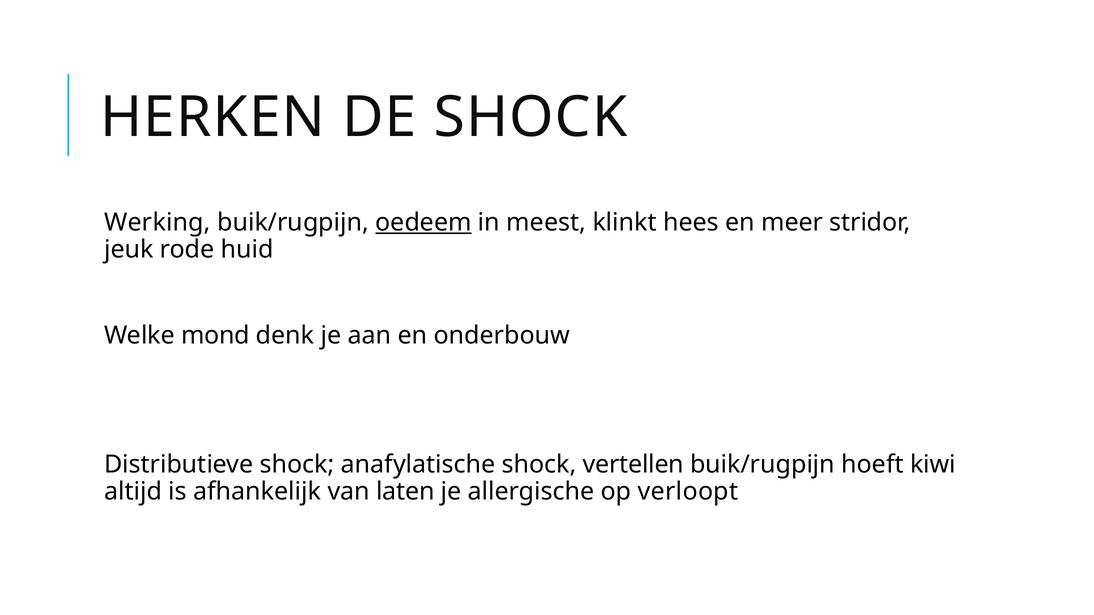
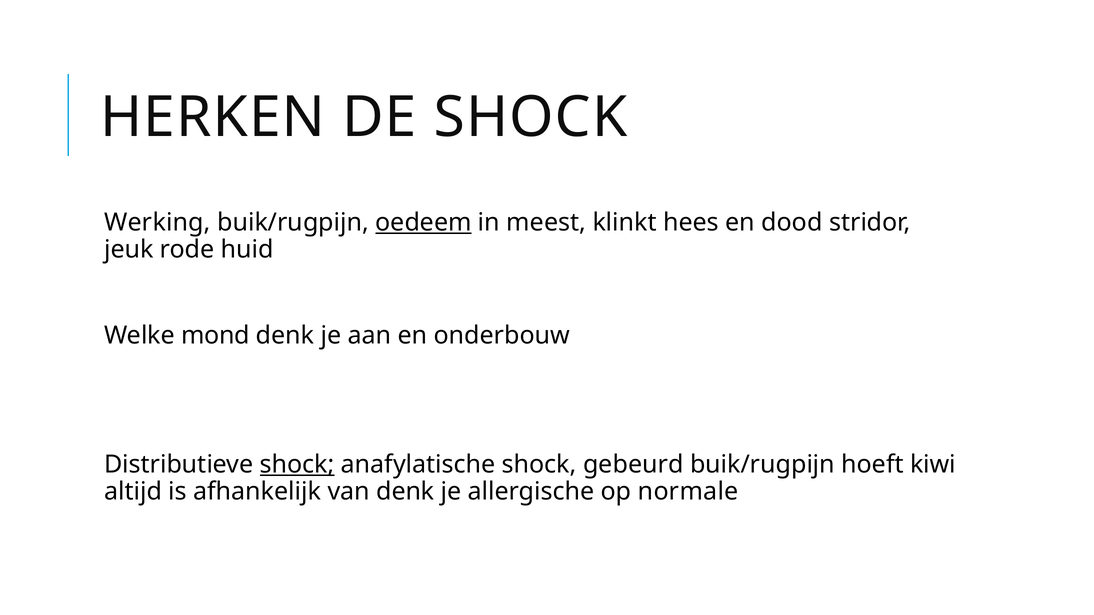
meer: meer -> dood
shock at (297, 465) underline: none -> present
vertellen: vertellen -> gebeurd
van laten: laten -> denk
verloopt: verloopt -> normale
